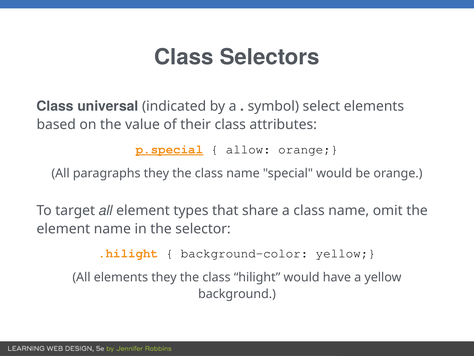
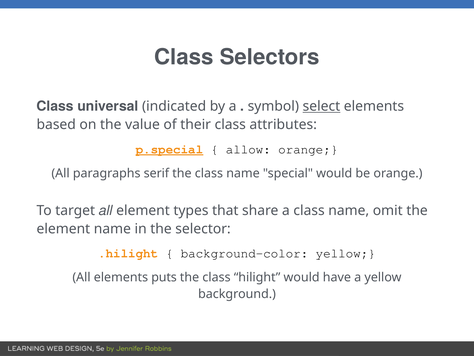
select underline: none -> present
paragraphs they: they -> serif
elements they: they -> puts
